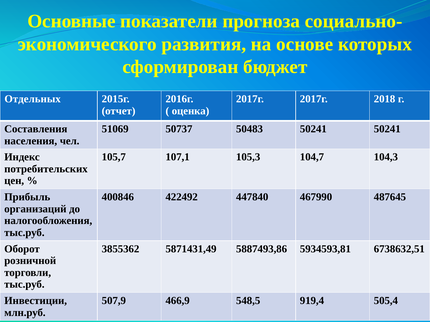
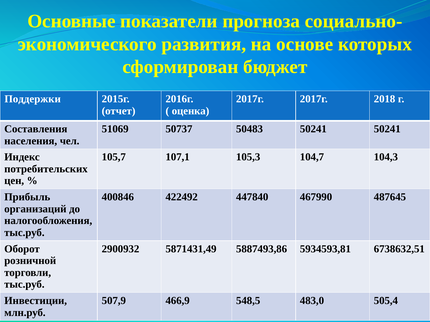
Отдельных: Отдельных -> Поддержки
3855362: 3855362 -> 2900932
919,4: 919,4 -> 483,0
